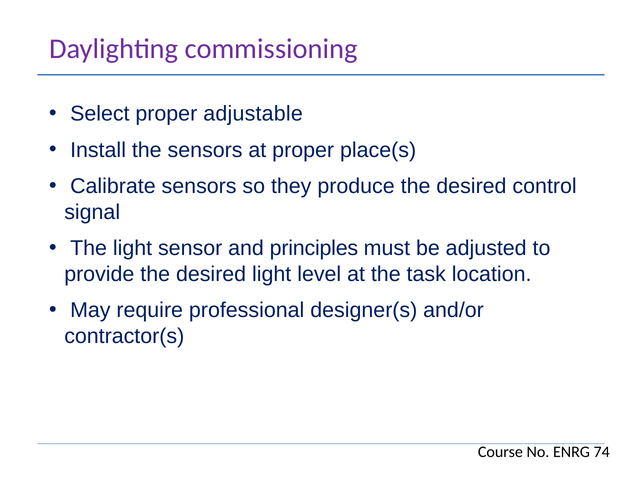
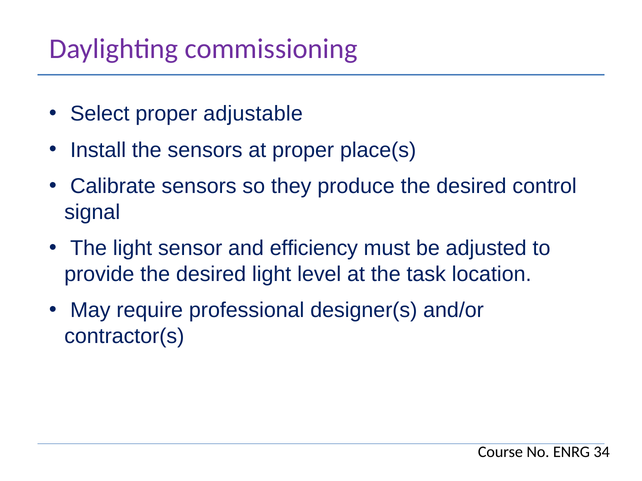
principles: principles -> efficiency
74: 74 -> 34
